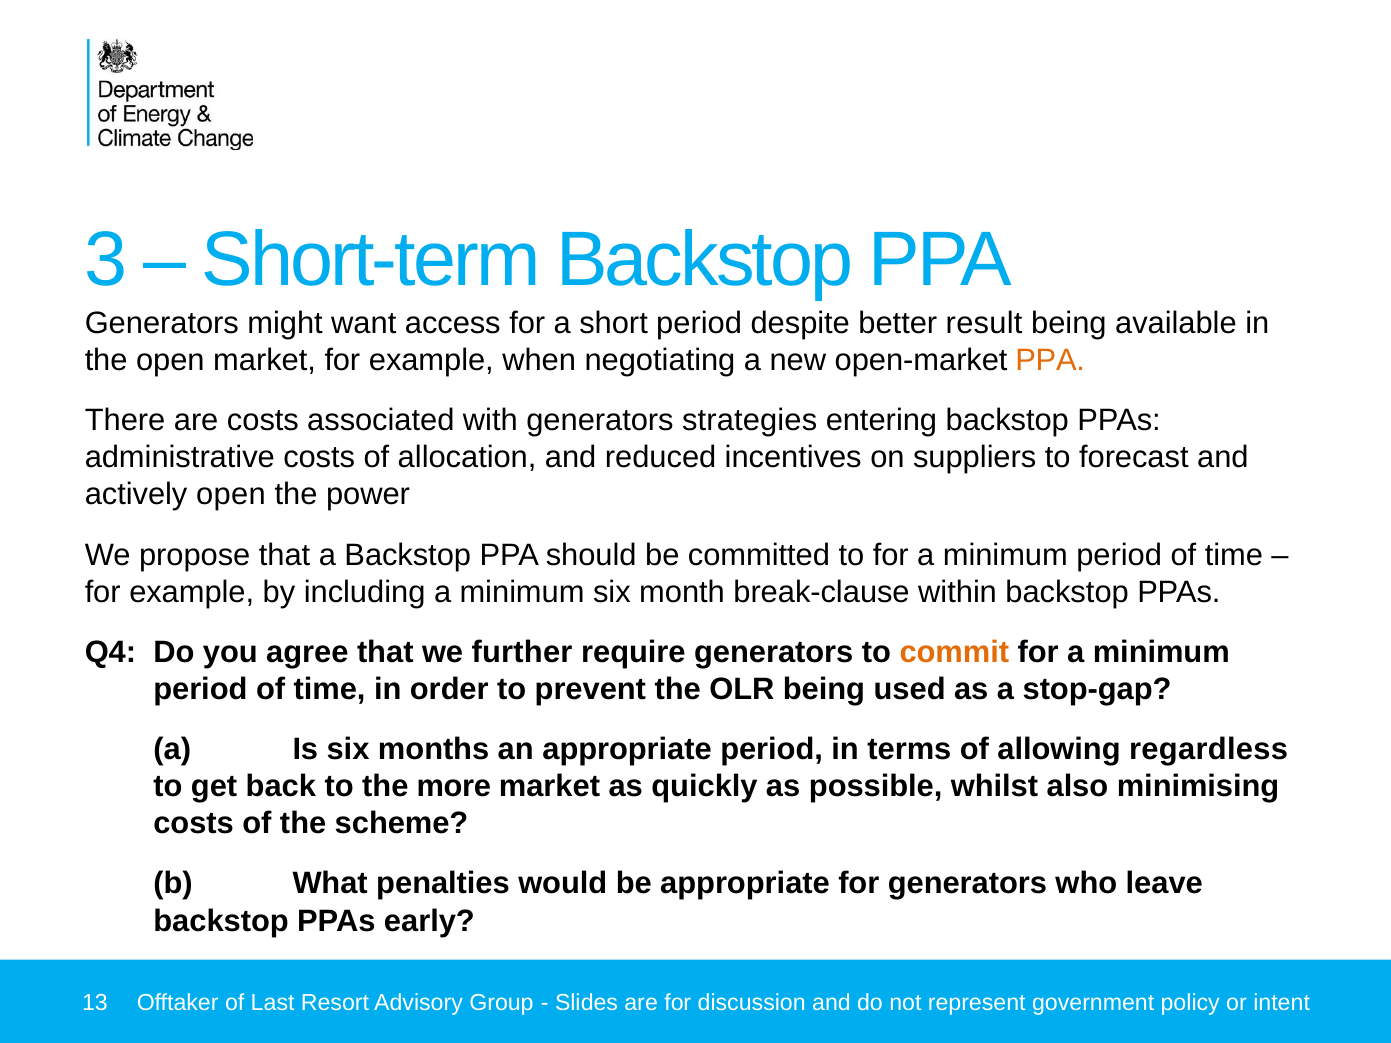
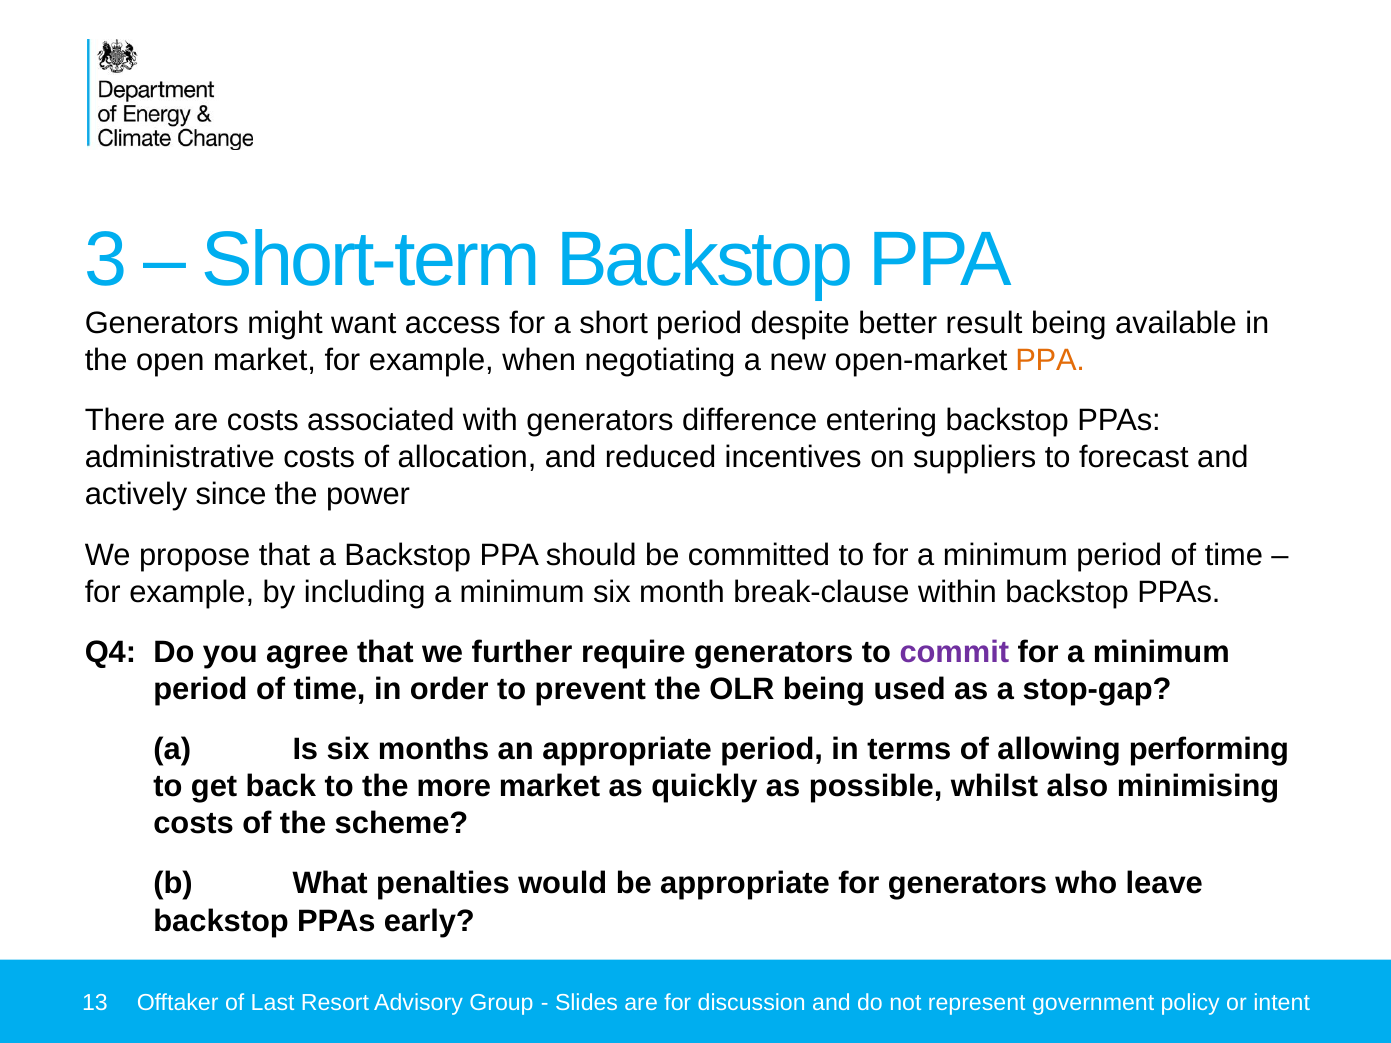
strategies: strategies -> difference
actively open: open -> since
commit colour: orange -> purple
regardless: regardless -> performing
